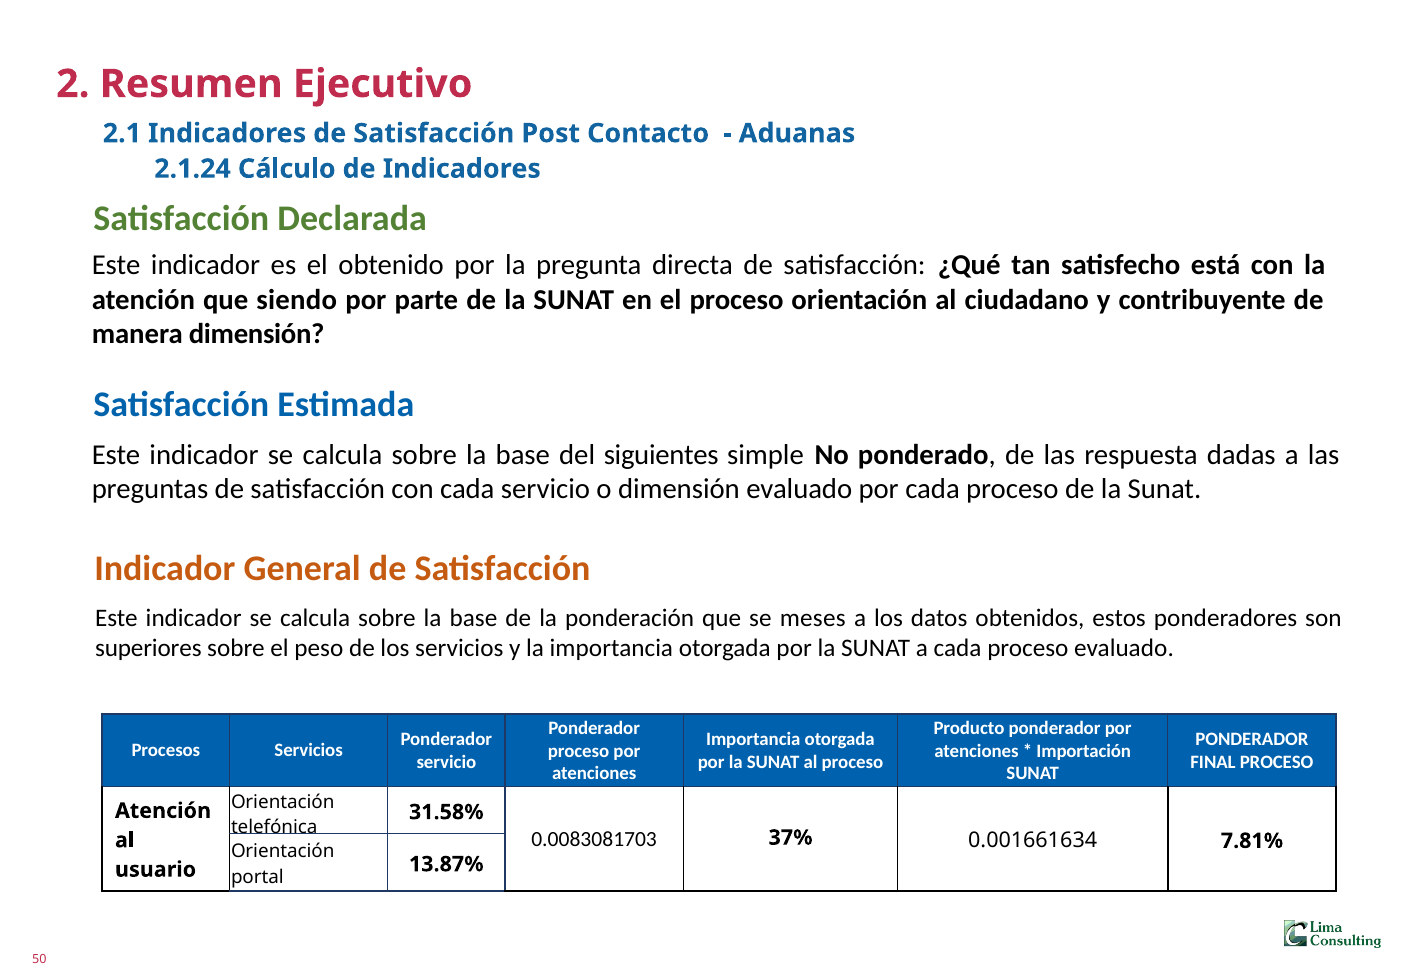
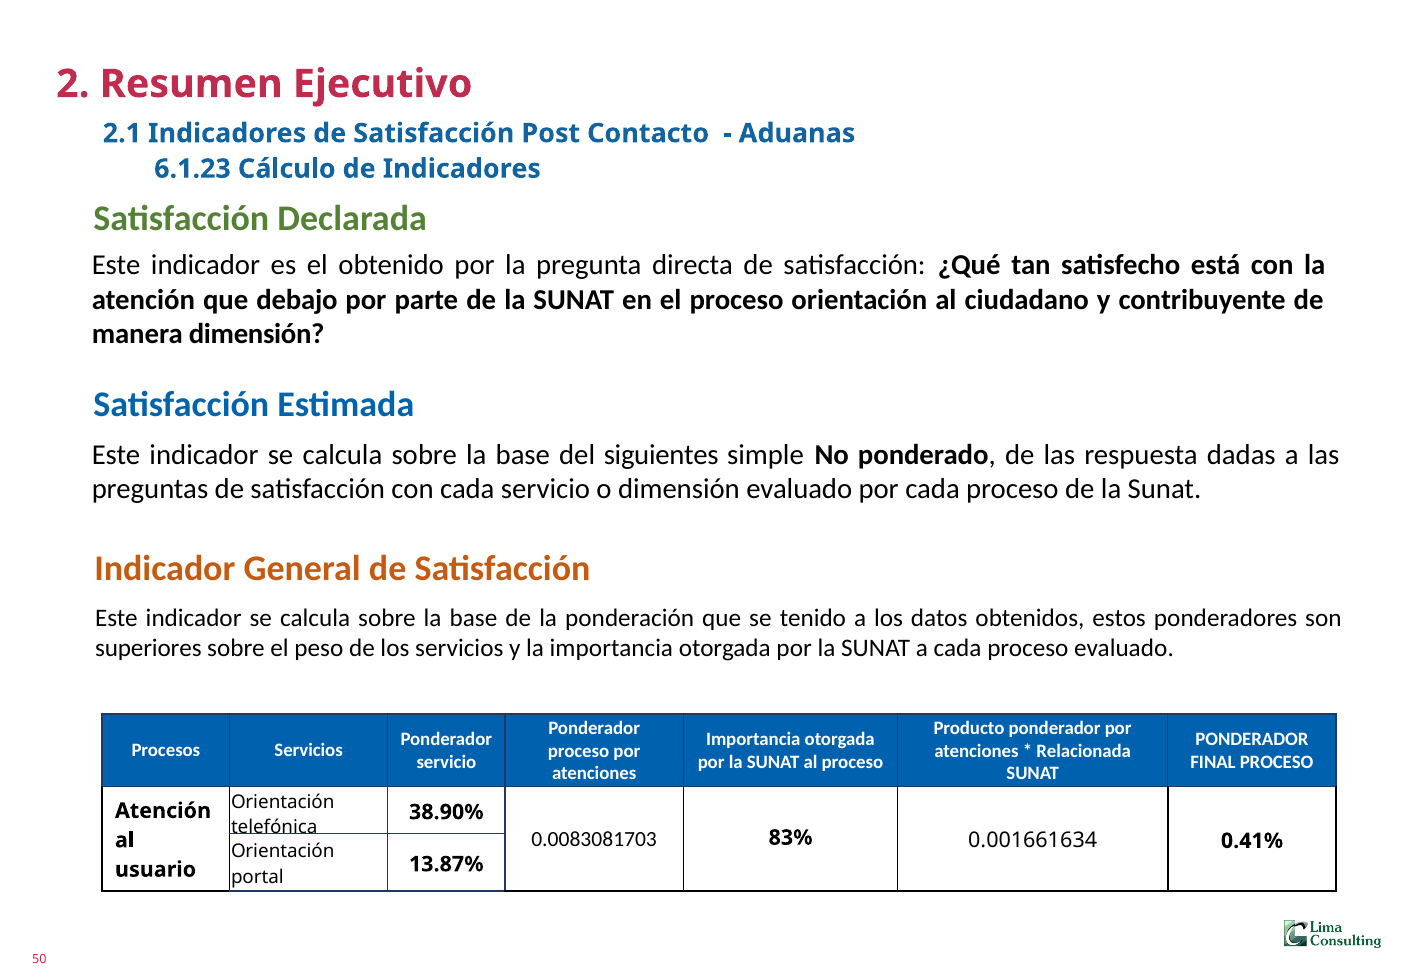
2.1.24: 2.1.24 -> 6.1.23
siendo: siendo -> debajo
meses: meses -> tenido
Importación: Importación -> Relacionada
31.58%: 31.58% -> 38.90%
37%: 37% -> 83%
7.81%: 7.81% -> 0.41%
